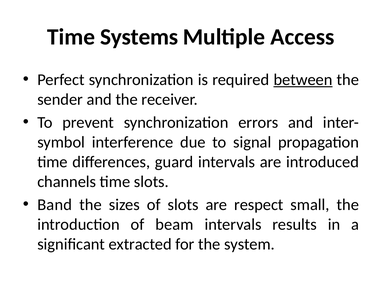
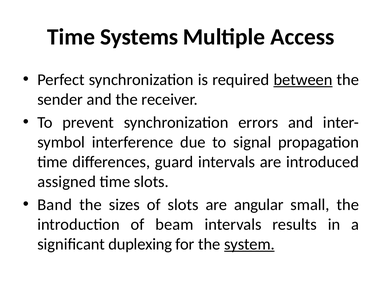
channels: channels -> assigned
respect: respect -> angular
extracted: extracted -> duplexing
system underline: none -> present
